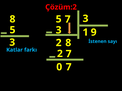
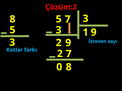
2 8: 8 -> 9
0 7: 7 -> 8
